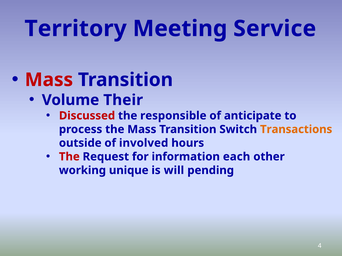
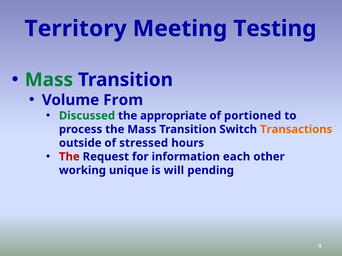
Service: Service -> Testing
Mass at (49, 80) colour: red -> green
Their: Their -> From
Discussed colour: red -> green
responsible: responsible -> appropriate
anticipate: anticipate -> portioned
involved: involved -> stressed
